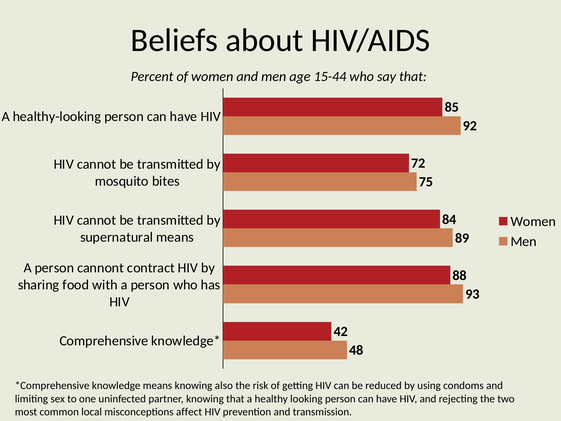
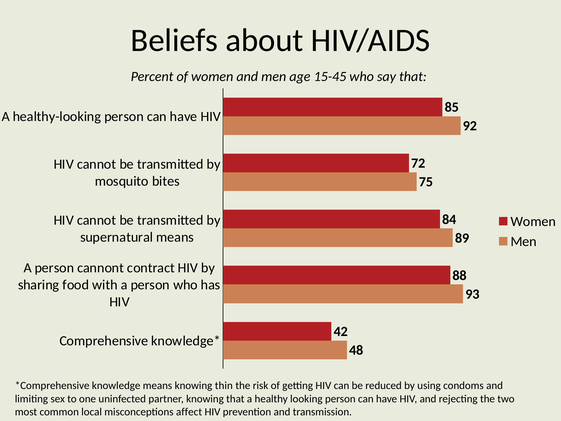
15-44: 15-44 -> 15-45
also: also -> thin
